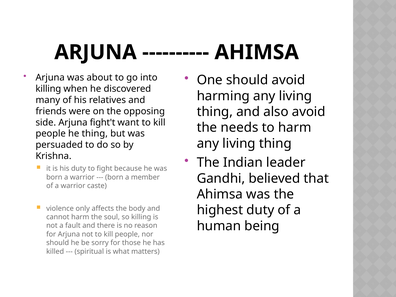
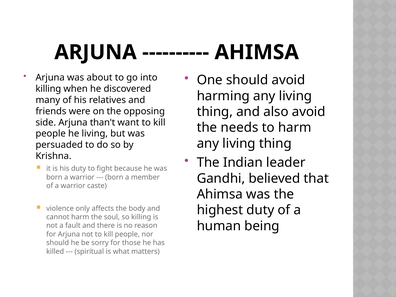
fight't: fight't -> than't
he thing: thing -> living
